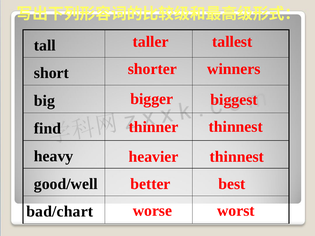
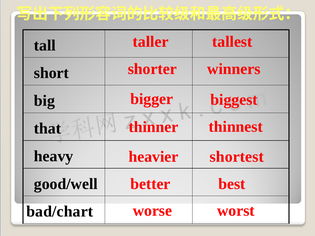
find: find -> that
heavier thinnest: thinnest -> shortest
